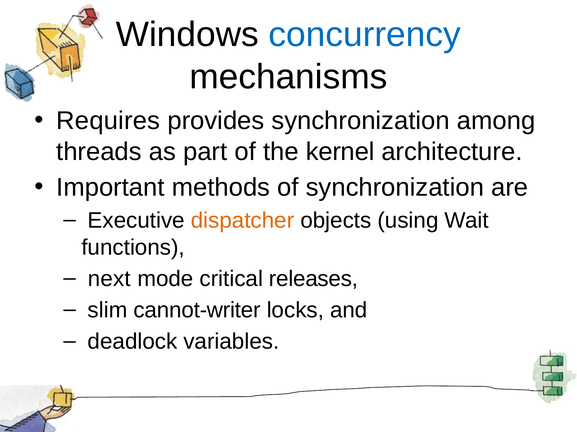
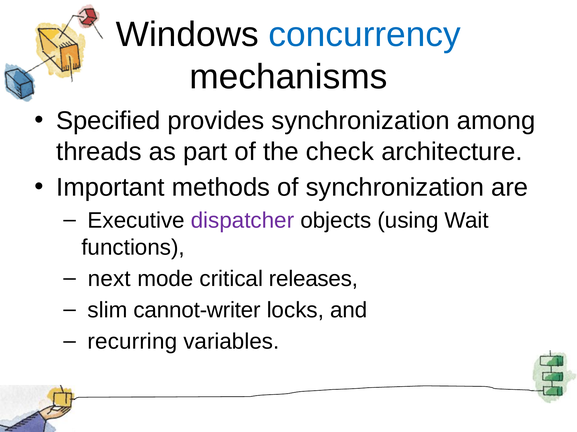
Requires: Requires -> Specified
kernel: kernel -> check
dispatcher colour: orange -> purple
deadlock: deadlock -> recurring
